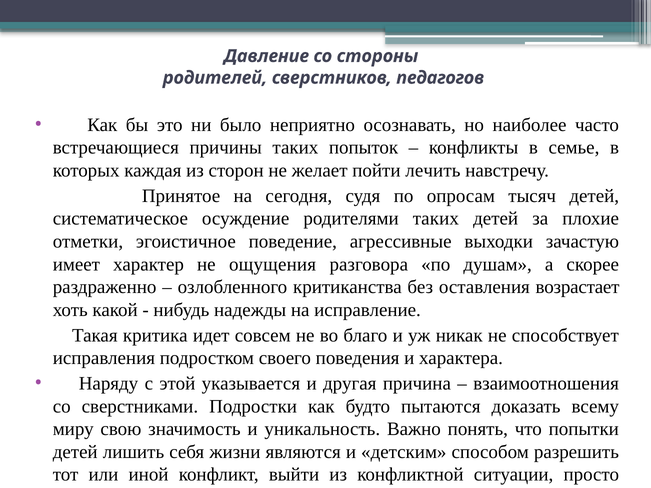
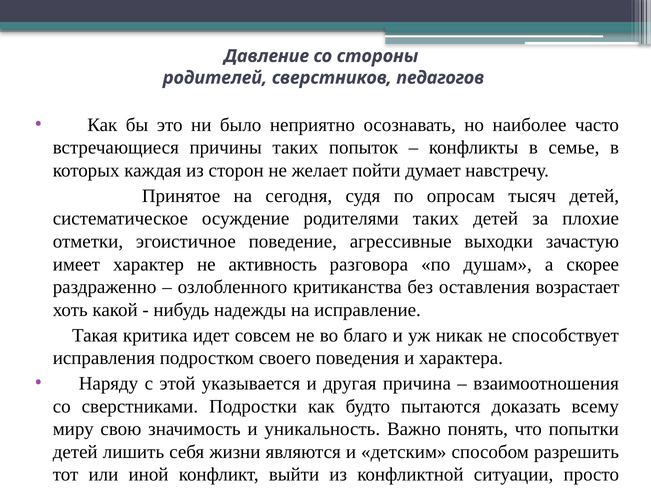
лечить: лечить -> думает
ощущения: ощущения -> активность
